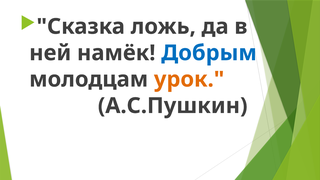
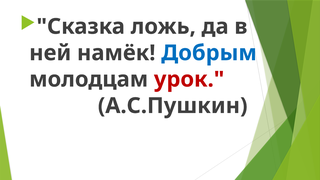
урок colour: orange -> red
